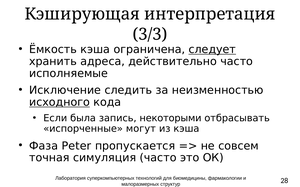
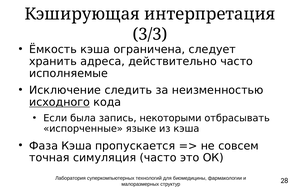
следует underline: present -> none
могут: могут -> языке
Фаза Peter: Peter -> Кэша
